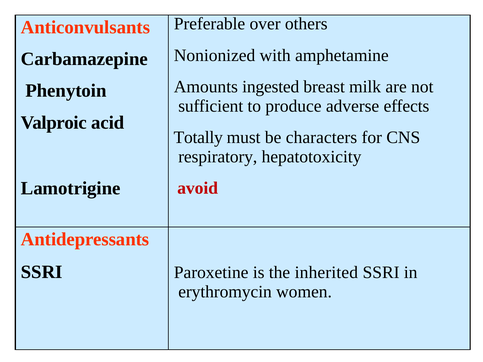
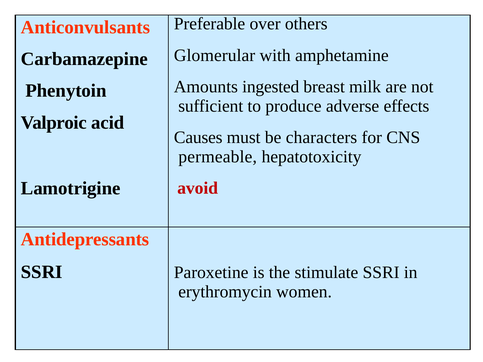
Nonionized: Nonionized -> Glomerular
Totally: Totally -> Causes
respiratory: respiratory -> permeable
inherited: inherited -> stimulate
